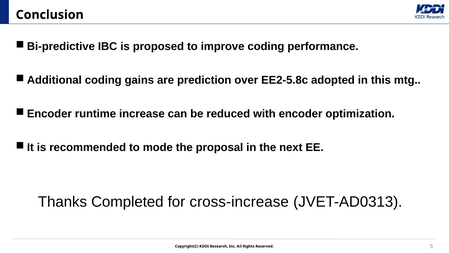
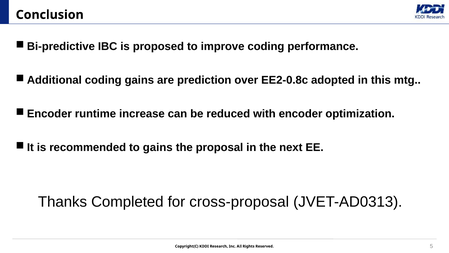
EE2-5.8c: EE2-5.8c -> EE2-0.8c
to mode: mode -> gains
cross-increase: cross-increase -> cross-proposal
